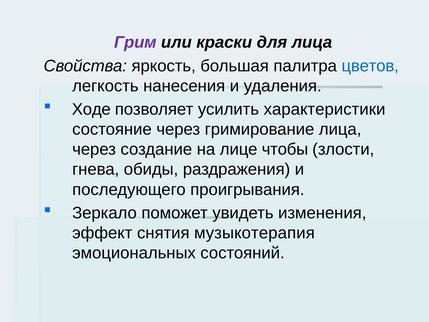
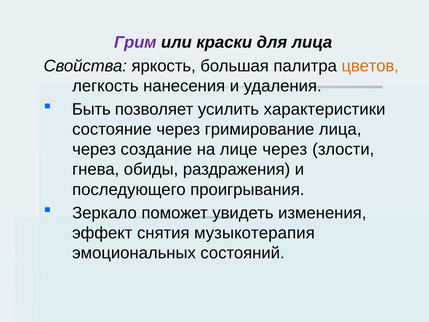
цветов colour: blue -> orange
Ходе: Ходе -> Быть
лице чтобы: чтобы -> через
